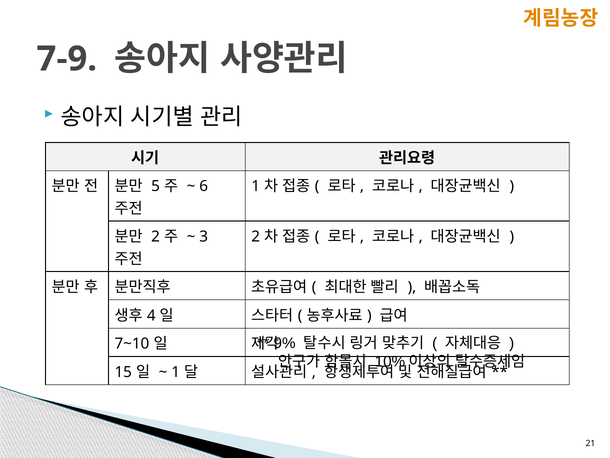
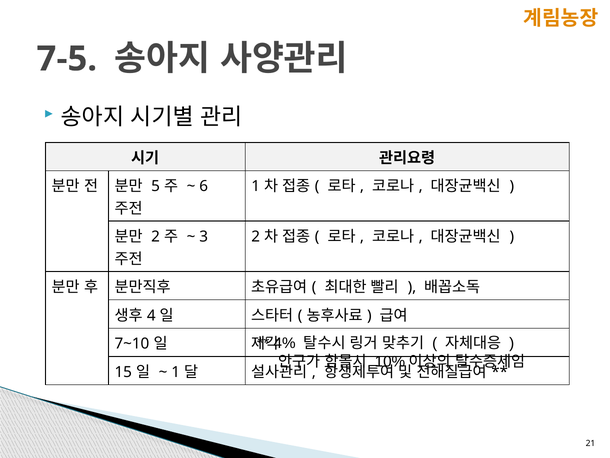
7-9: 7-9 -> 7-5
9%: 9% -> 4%
